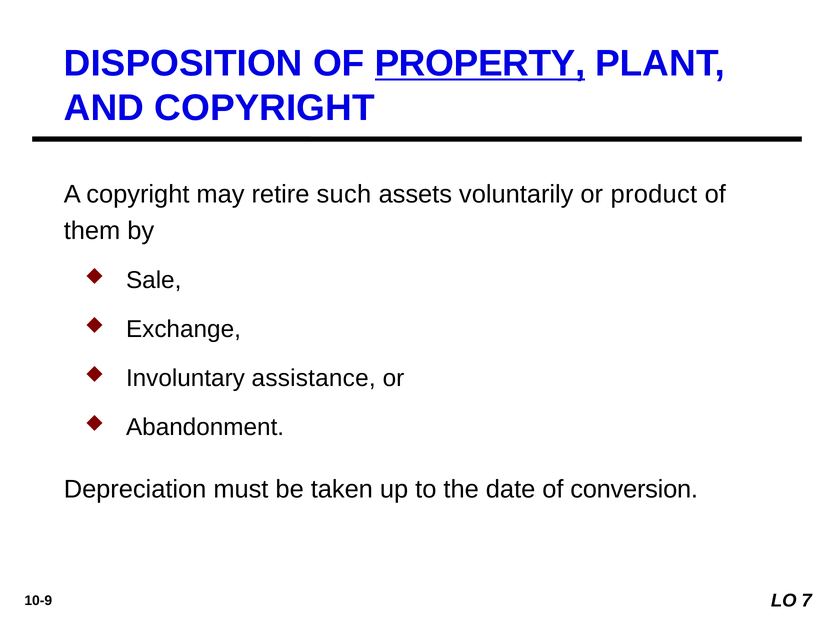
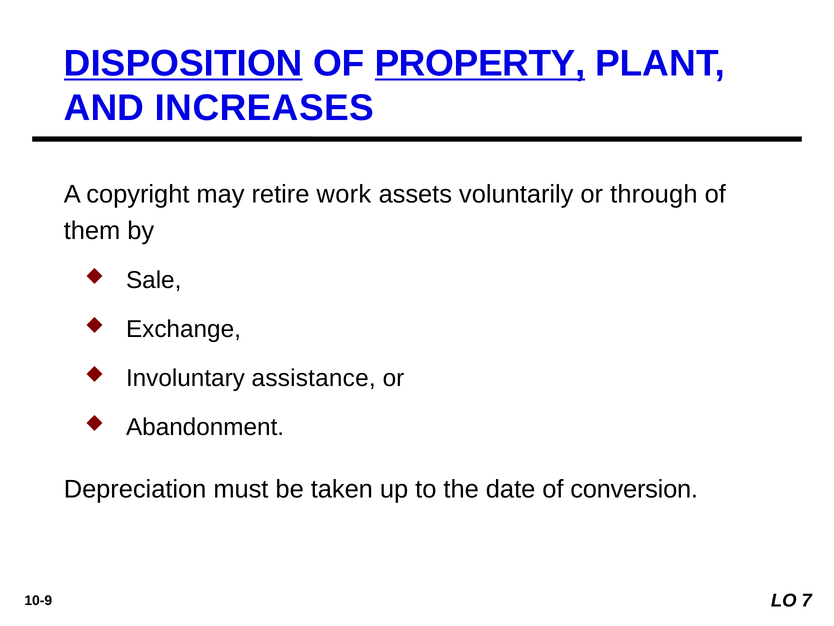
DISPOSITION underline: none -> present
AND COPYRIGHT: COPYRIGHT -> INCREASES
such: such -> work
product: product -> through
